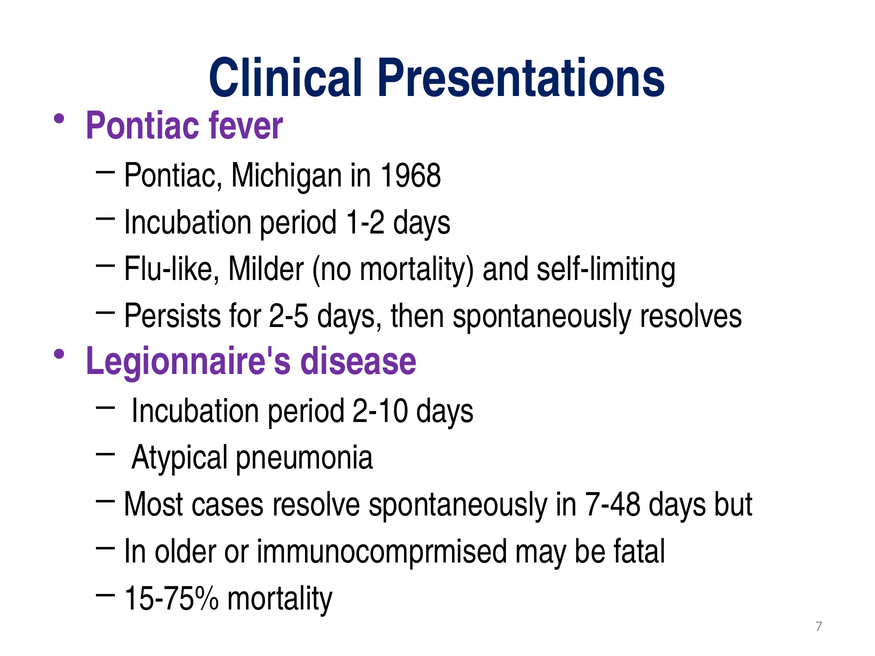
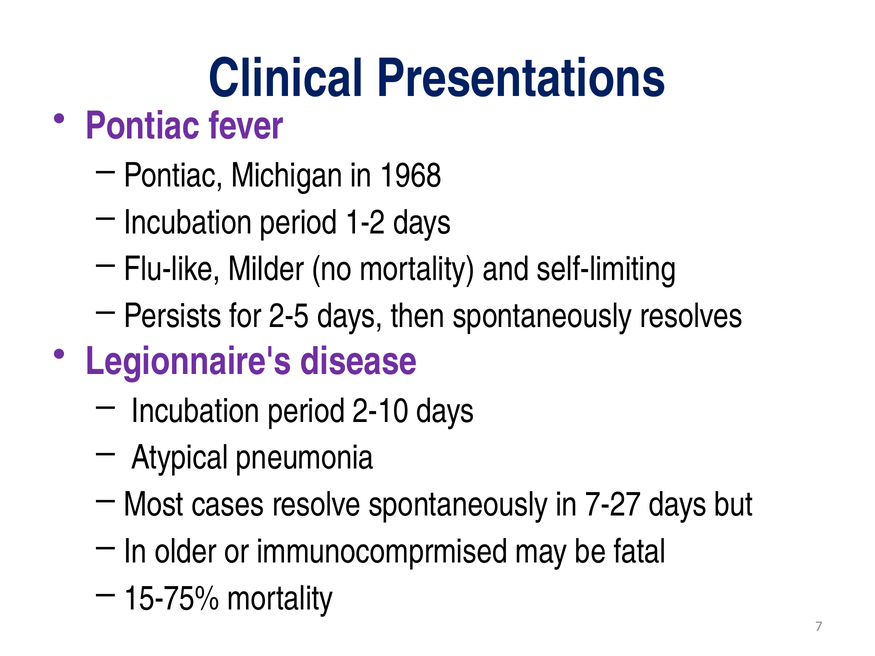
7-48: 7-48 -> 7-27
